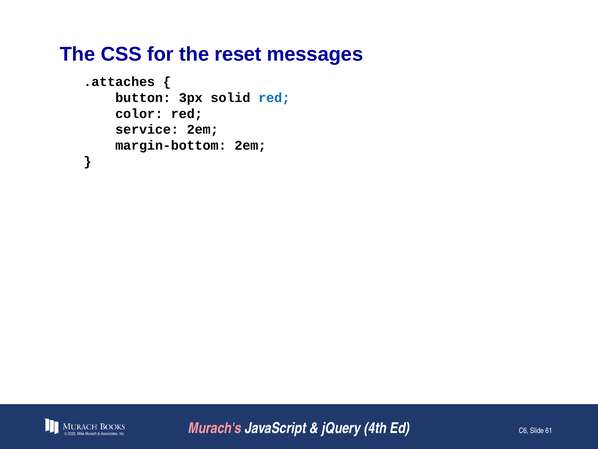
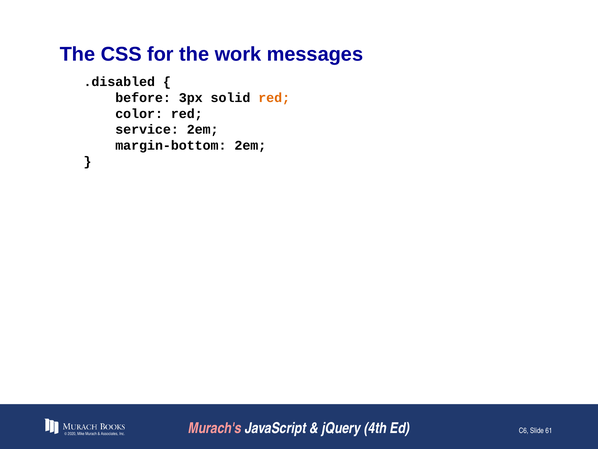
reset: reset -> work
.attaches: .attaches -> .disabled
button: button -> before
red at (274, 98) colour: blue -> orange
